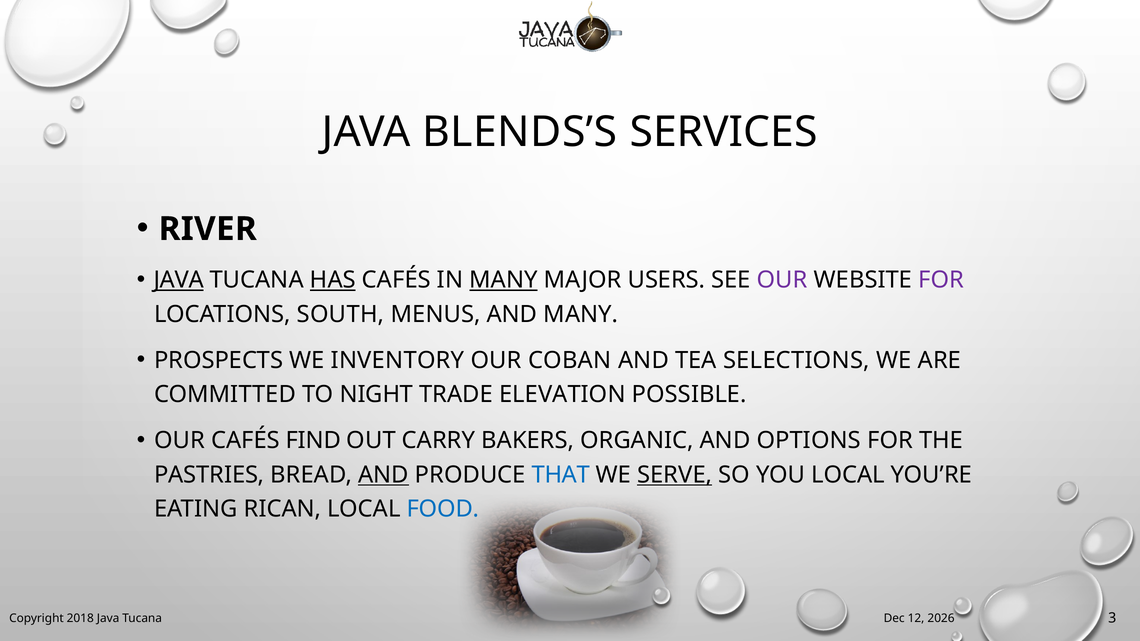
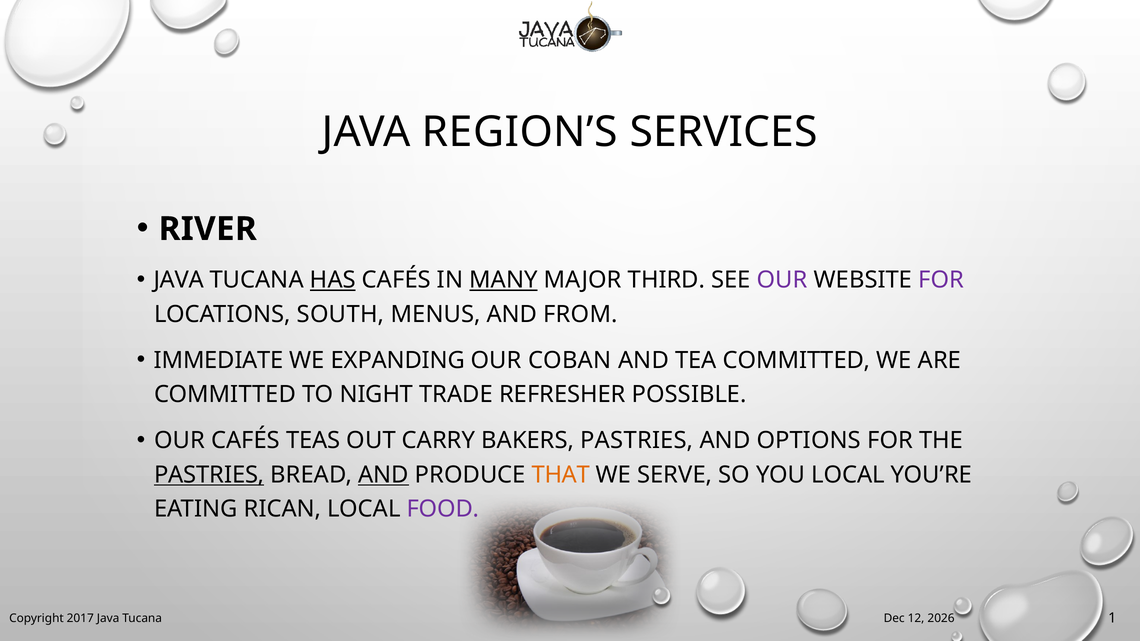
BLENDS’S: BLENDS’S -> REGION’S
JAVA at (179, 280) underline: present -> none
USERS: USERS -> THIRD
AND MANY: MANY -> FROM
PROSPECTS: PROSPECTS -> IMMEDIATE
INVENTORY: INVENTORY -> EXPANDING
TEA SELECTIONS: SELECTIONS -> COMMITTED
ELEVATION: ELEVATION -> REFRESHER
FIND: FIND -> TEAS
BAKERS ORGANIC: ORGANIC -> PASTRIES
PASTRIES at (209, 475) underline: none -> present
THAT colour: blue -> orange
SERVE underline: present -> none
FOOD colour: blue -> purple
2018: 2018 -> 2017
3: 3 -> 1
